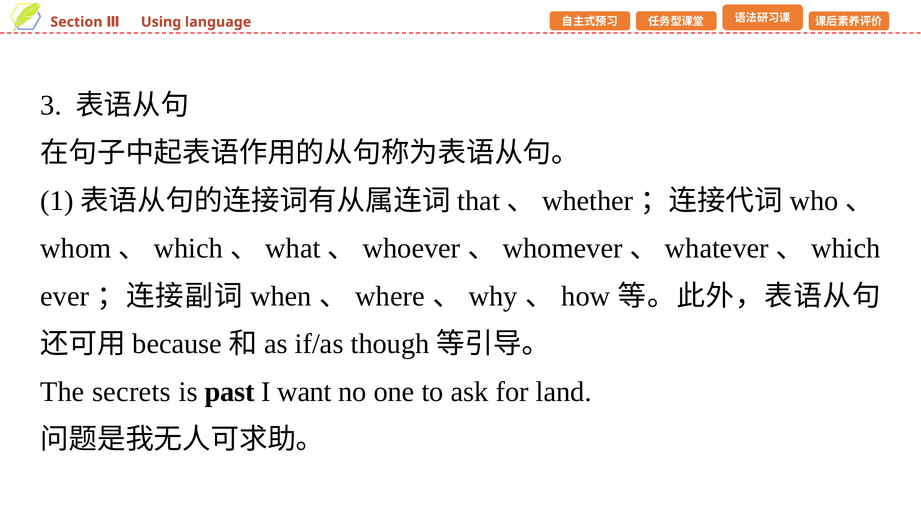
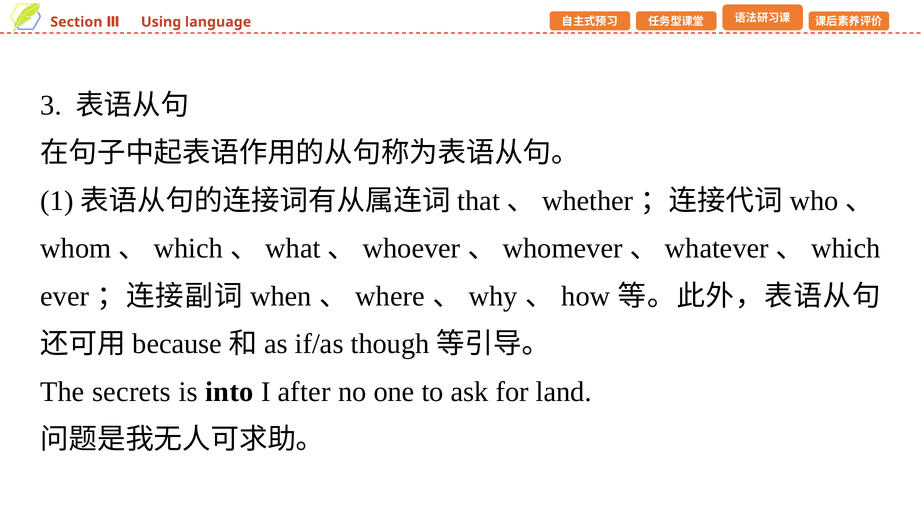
past: past -> into
want: want -> after
